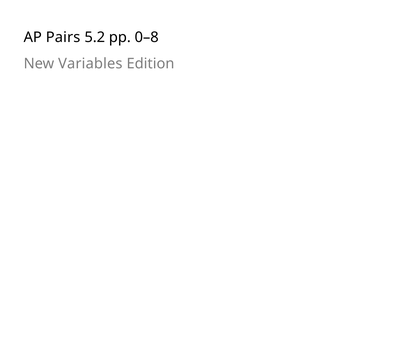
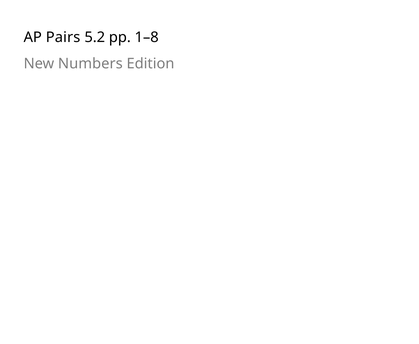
0–8: 0–8 -> 1–8
Variables: Variables -> Numbers
